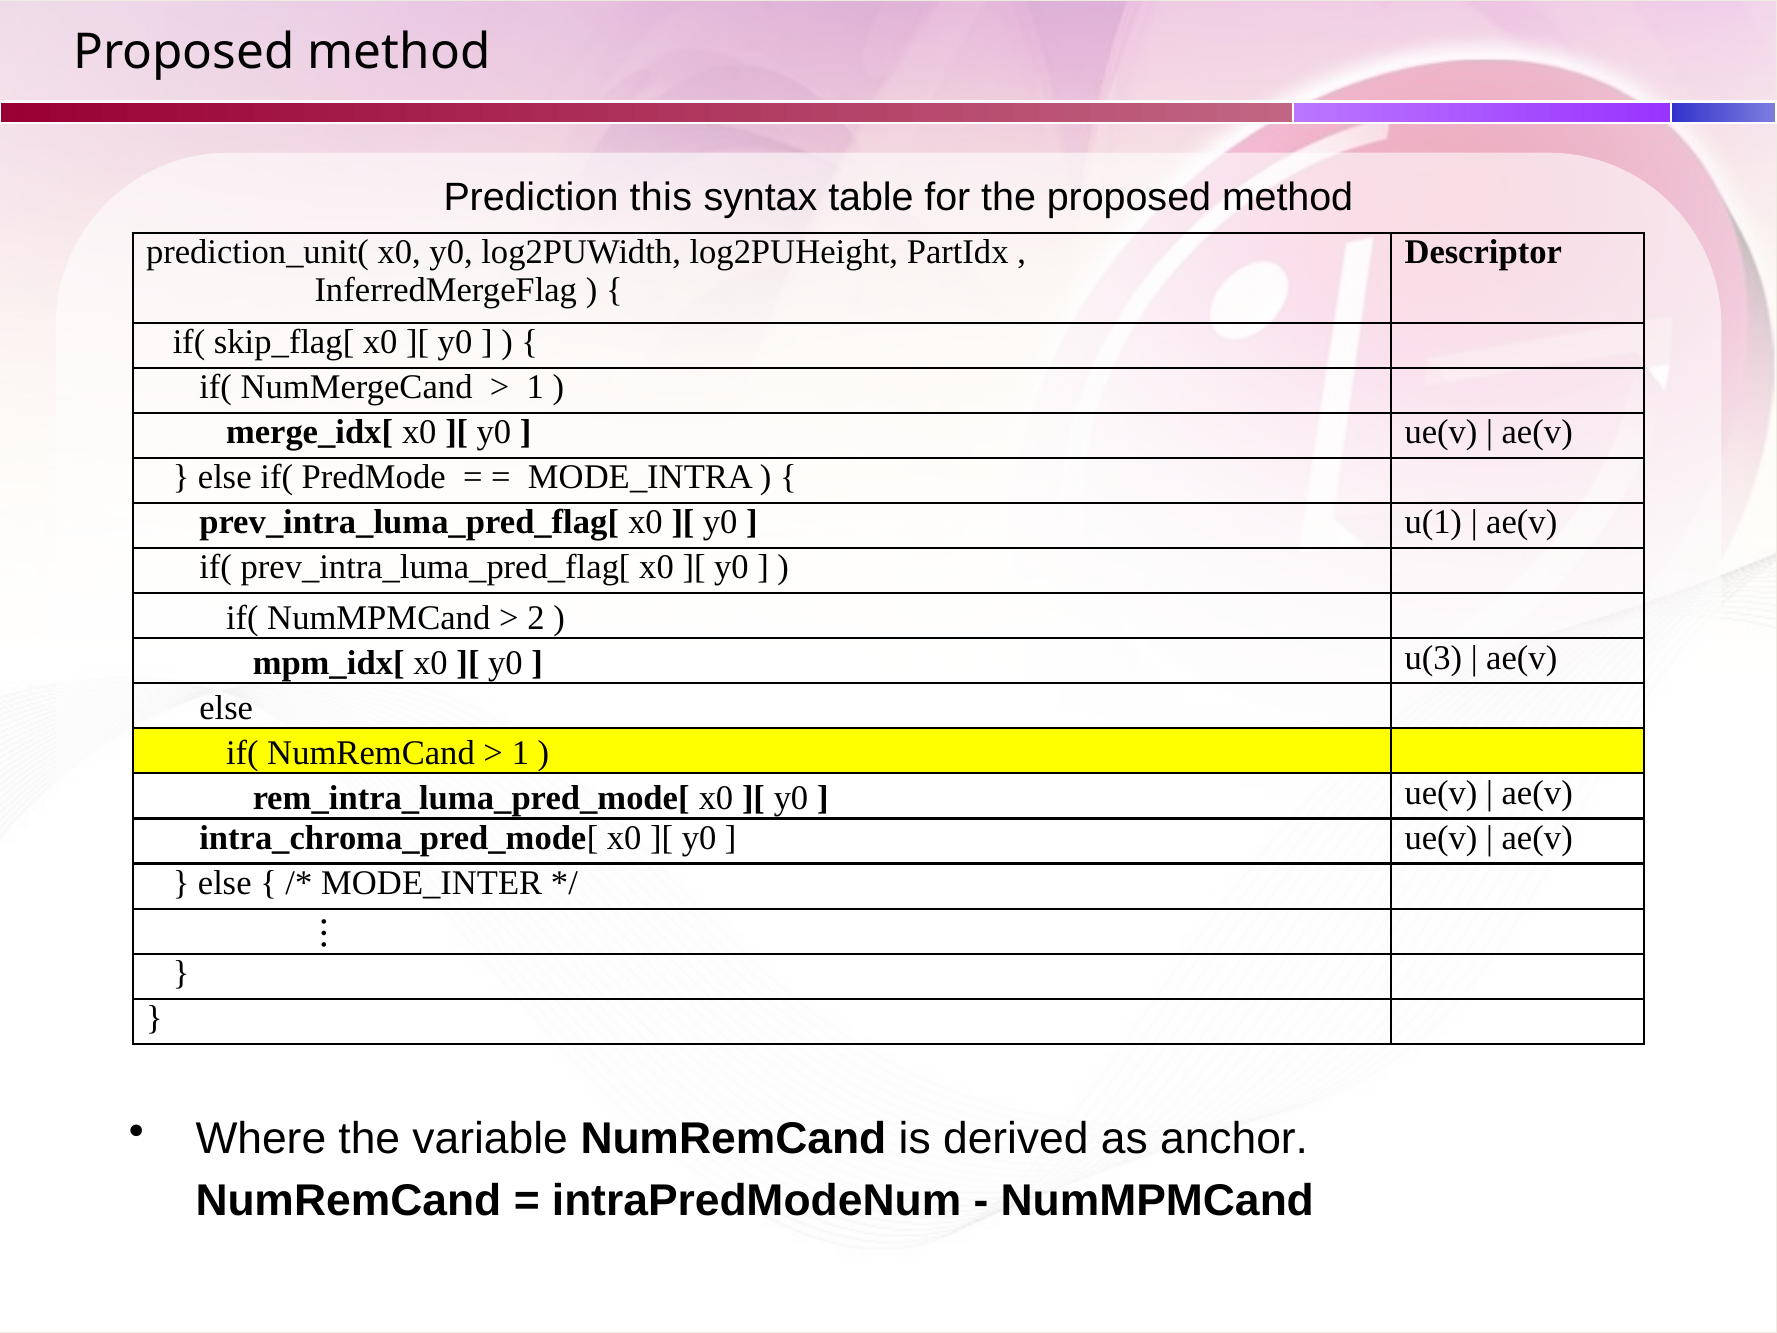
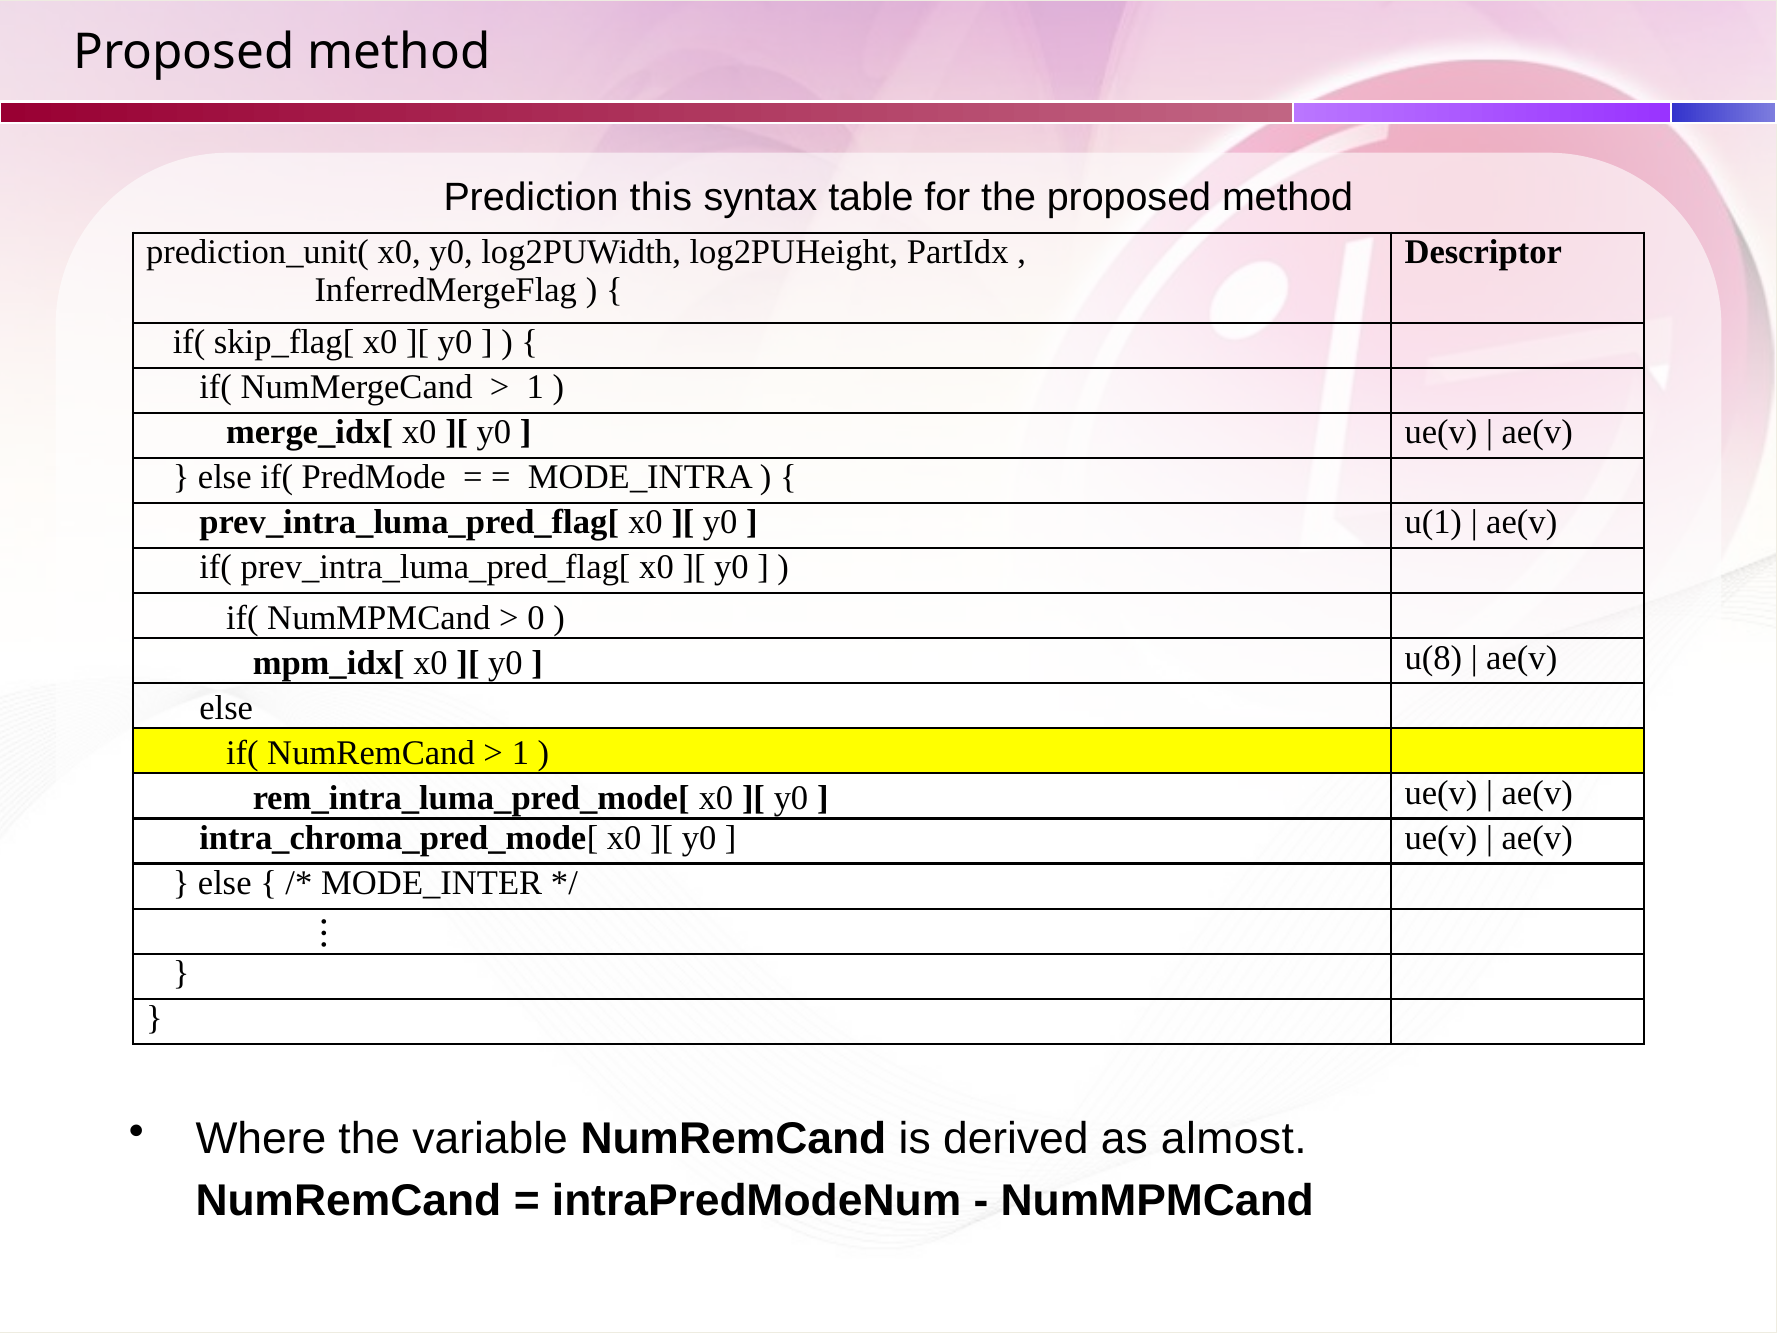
2: 2 -> 0
u(3: u(3 -> u(8
anchor: anchor -> almost
